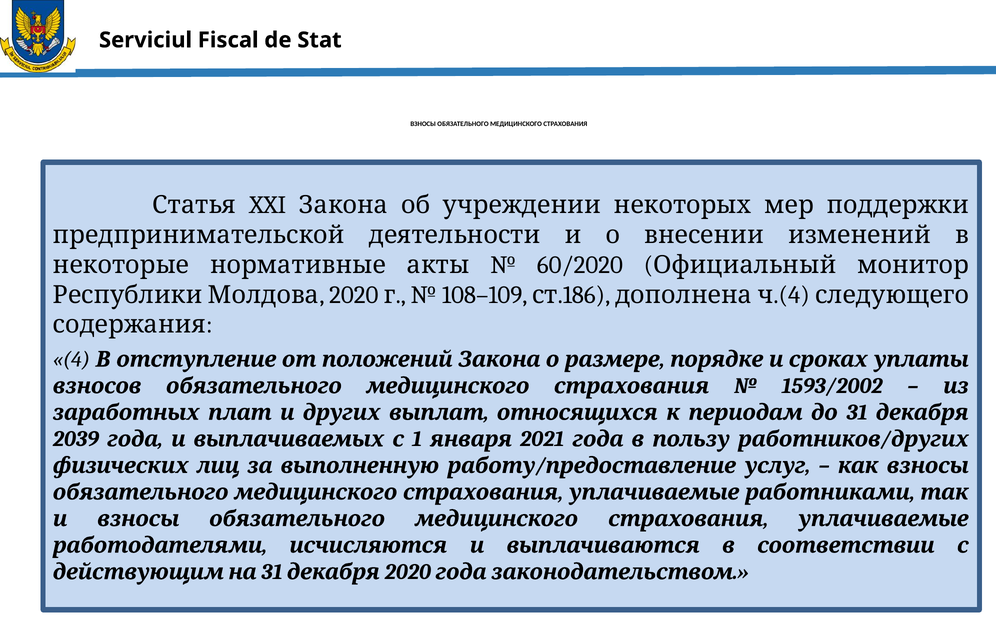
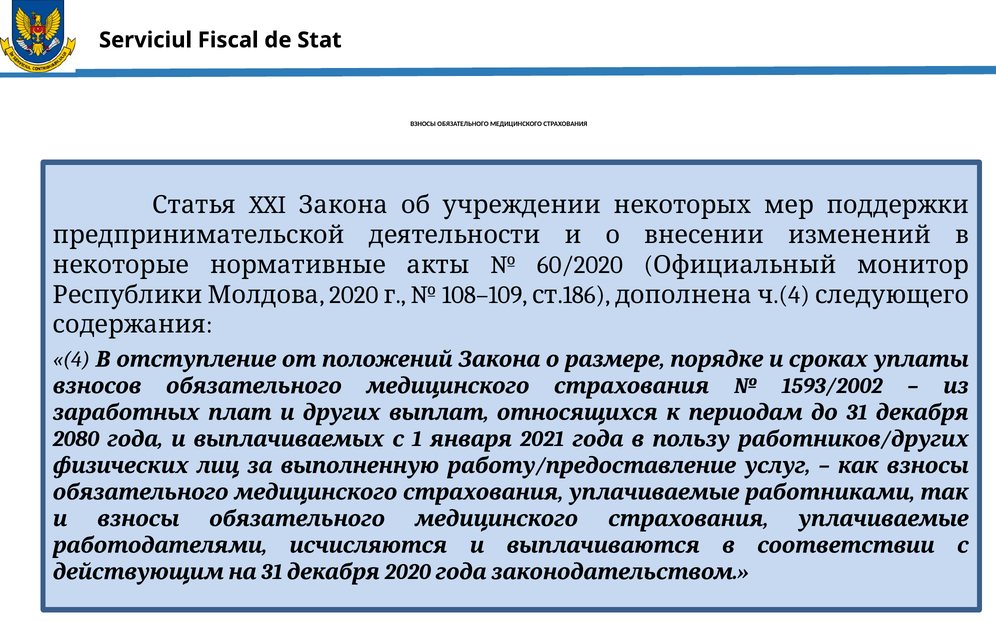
2039: 2039 -> 2080
